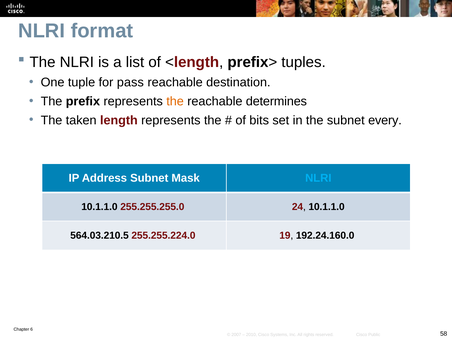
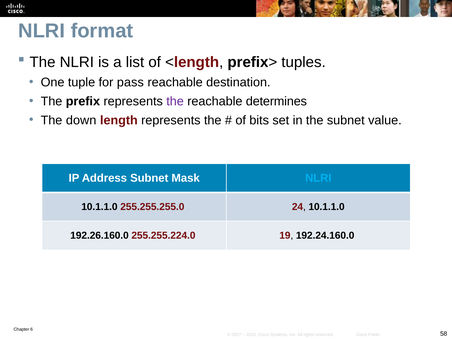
the at (175, 101) colour: orange -> purple
taken: taken -> down
every: every -> value
564.03.210.5: 564.03.210.5 -> 192.26.160.0
